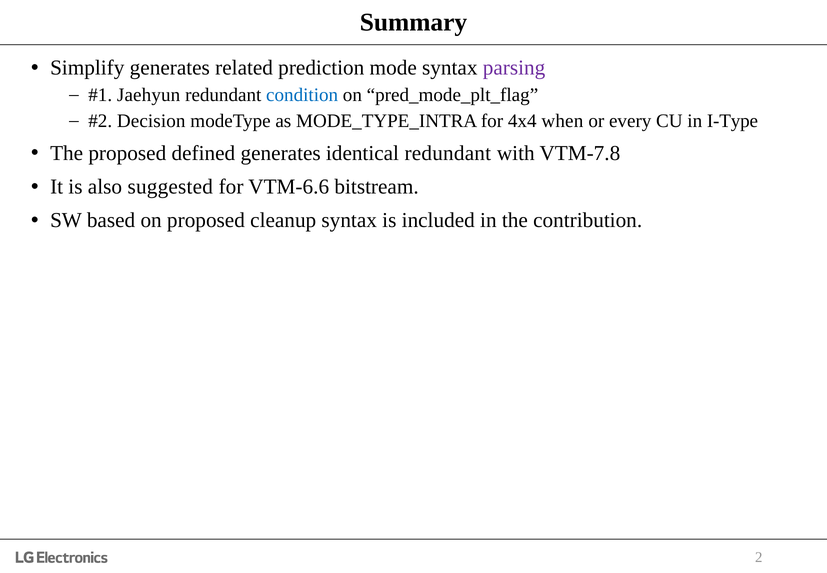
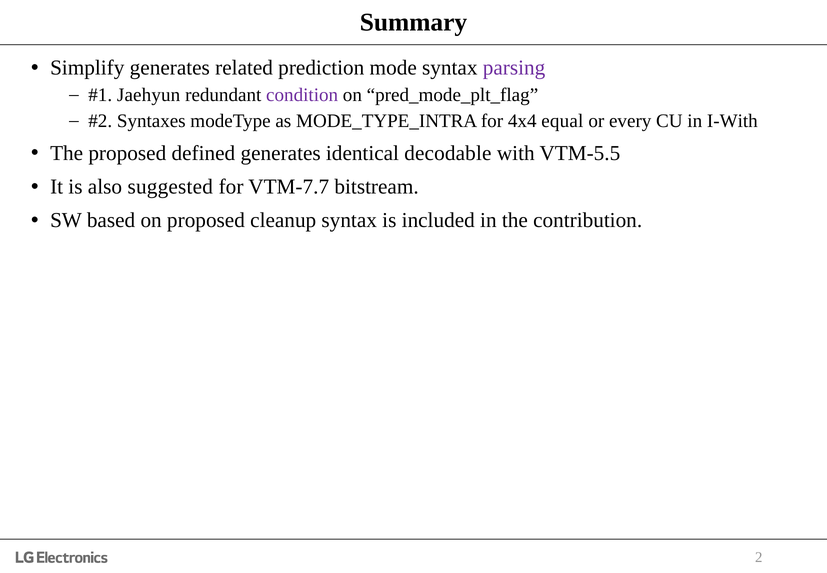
condition colour: blue -> purple
Decision: Decision -> Syntaxes
when: when -> equal
I-Type: I-Type -> I-With
identical redundant: redundant -> decodable
VTM-7.8: VTM-7.8 -> VTM-5.5
VTM-6.6: VTM-6.6 -> VTM-7.7
